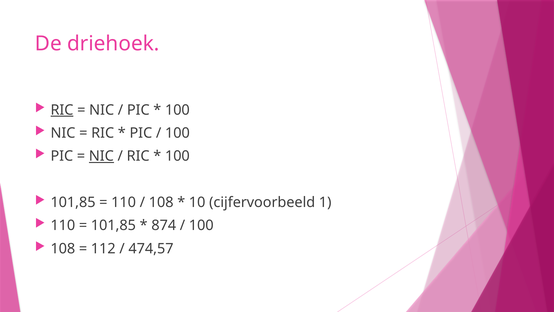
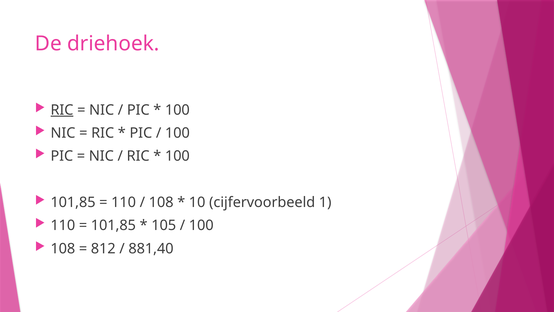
NIC at (101, 156) underline: present -> none
874: 874 -> 105
112: 112 -> 812
474,57: 474,57 -> 881,40
